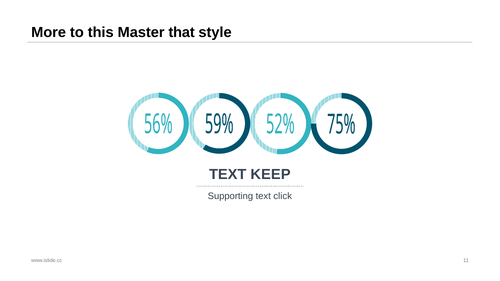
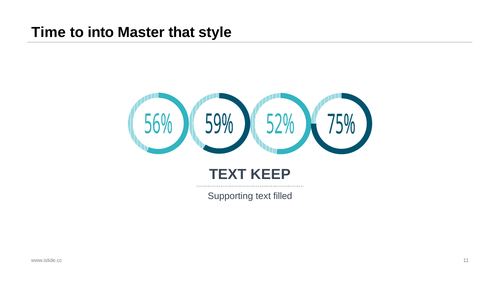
More: More -> Time
this: this -> into
click: click -> filled
